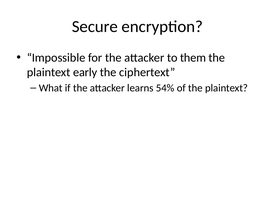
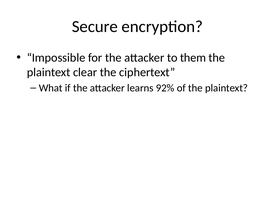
early: early -> clear
54%: 54% -> 92%
